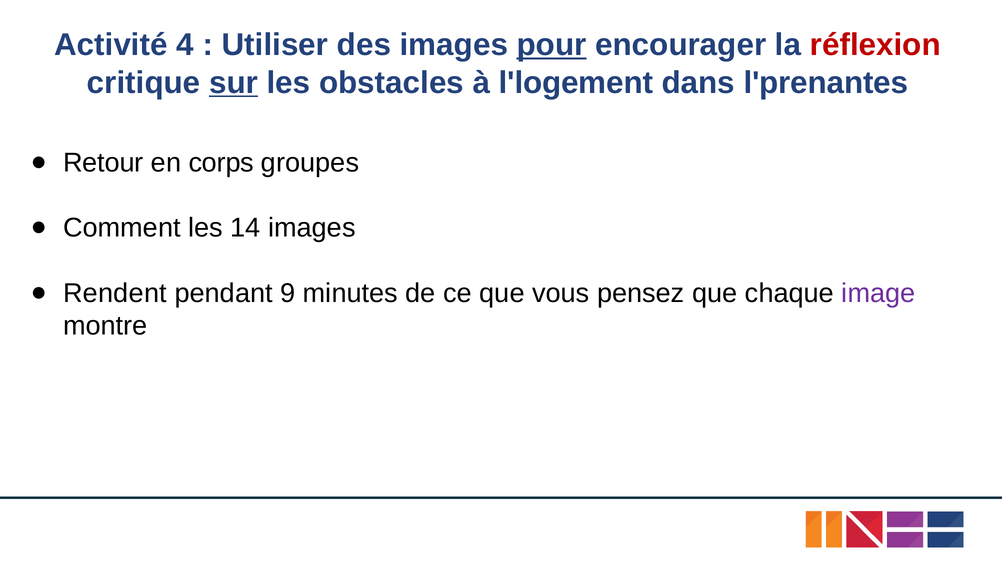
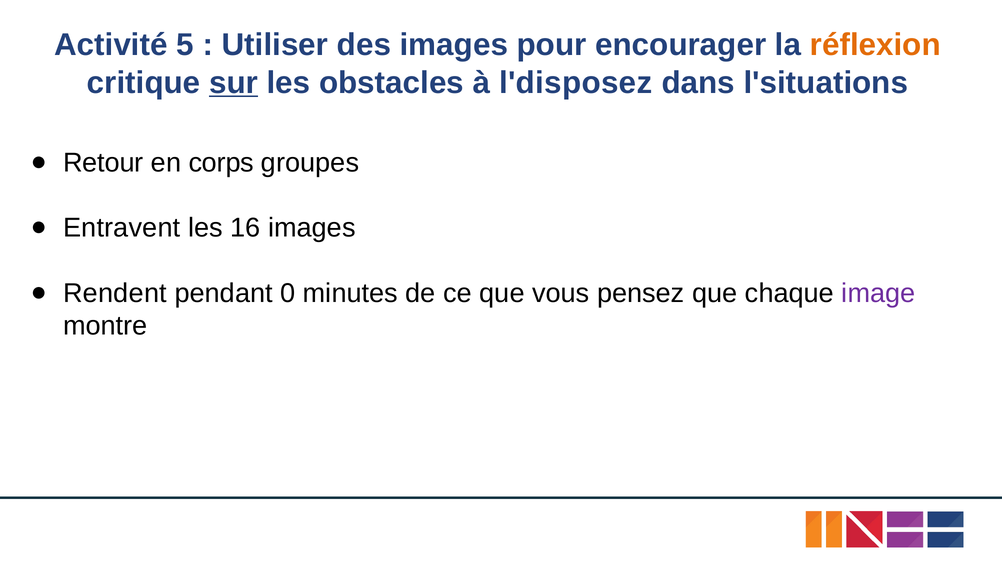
4: 4 -> 5
pour underline: present -> none
réflexion colour: red -> orange
l'logement: l'logement -> l'disposez
l'prenantes: l'prenantes -> l'situations
Comment: Comment -> Entravent
14: 14 -> 16
9: 9 -> 0
